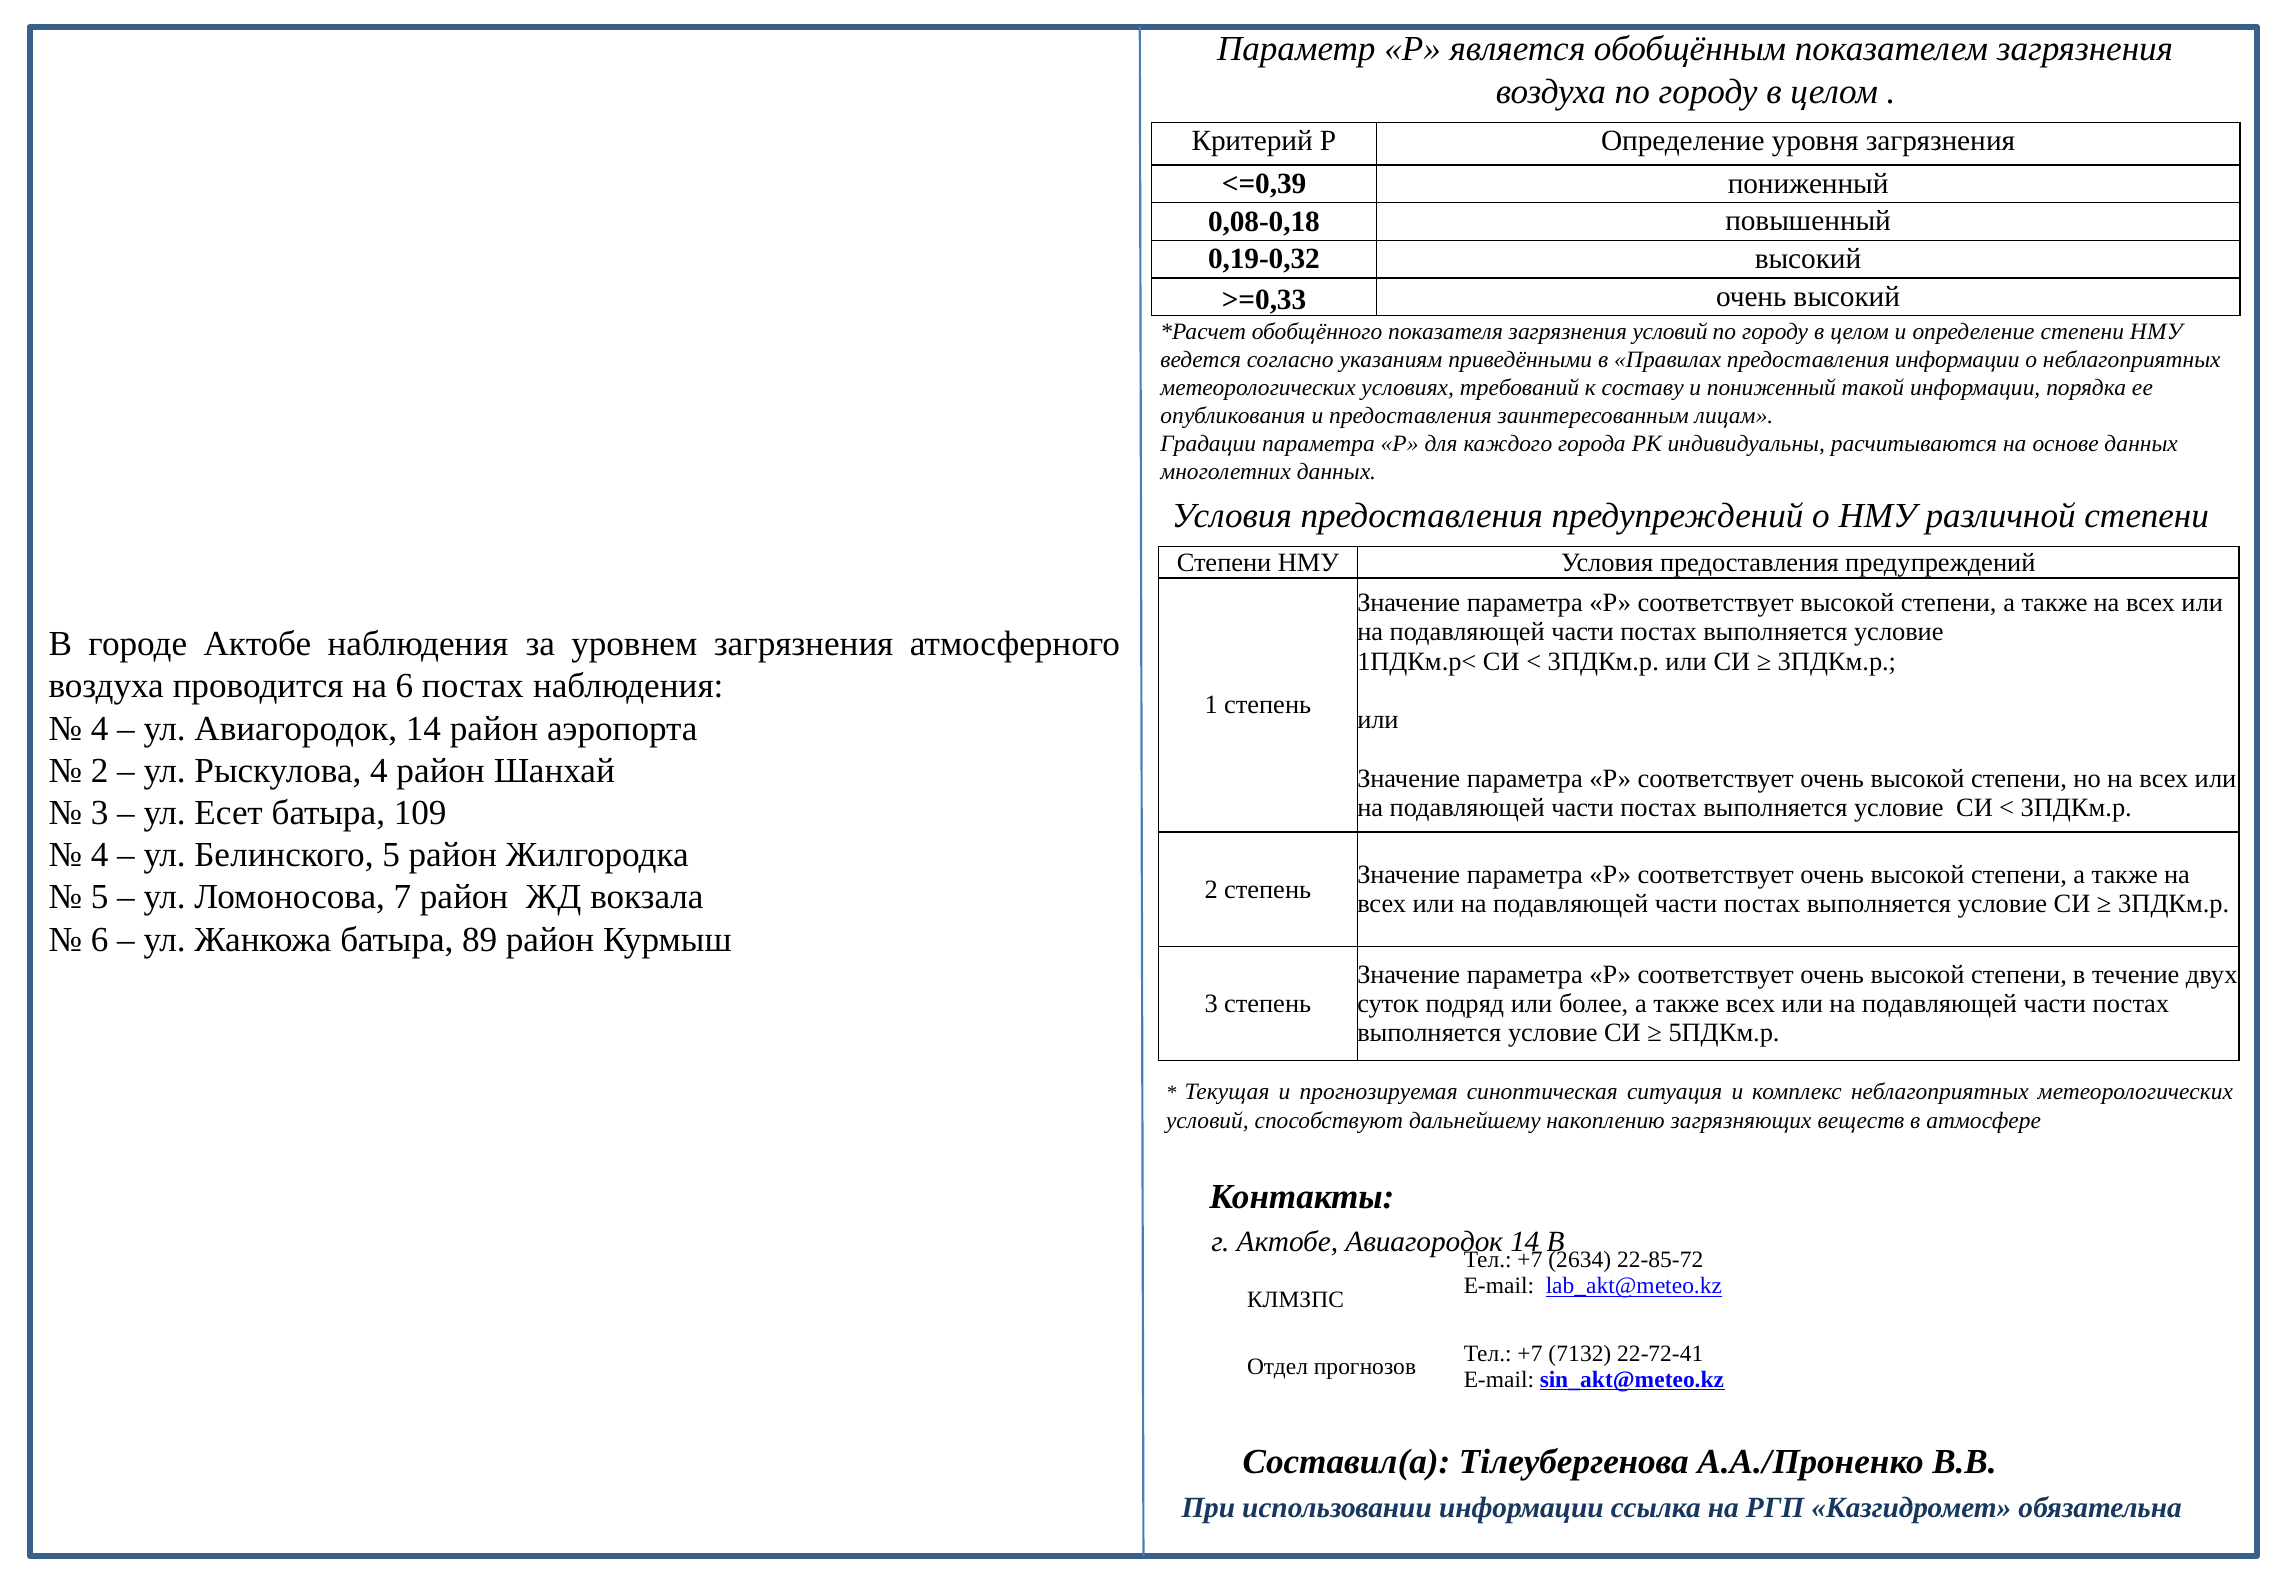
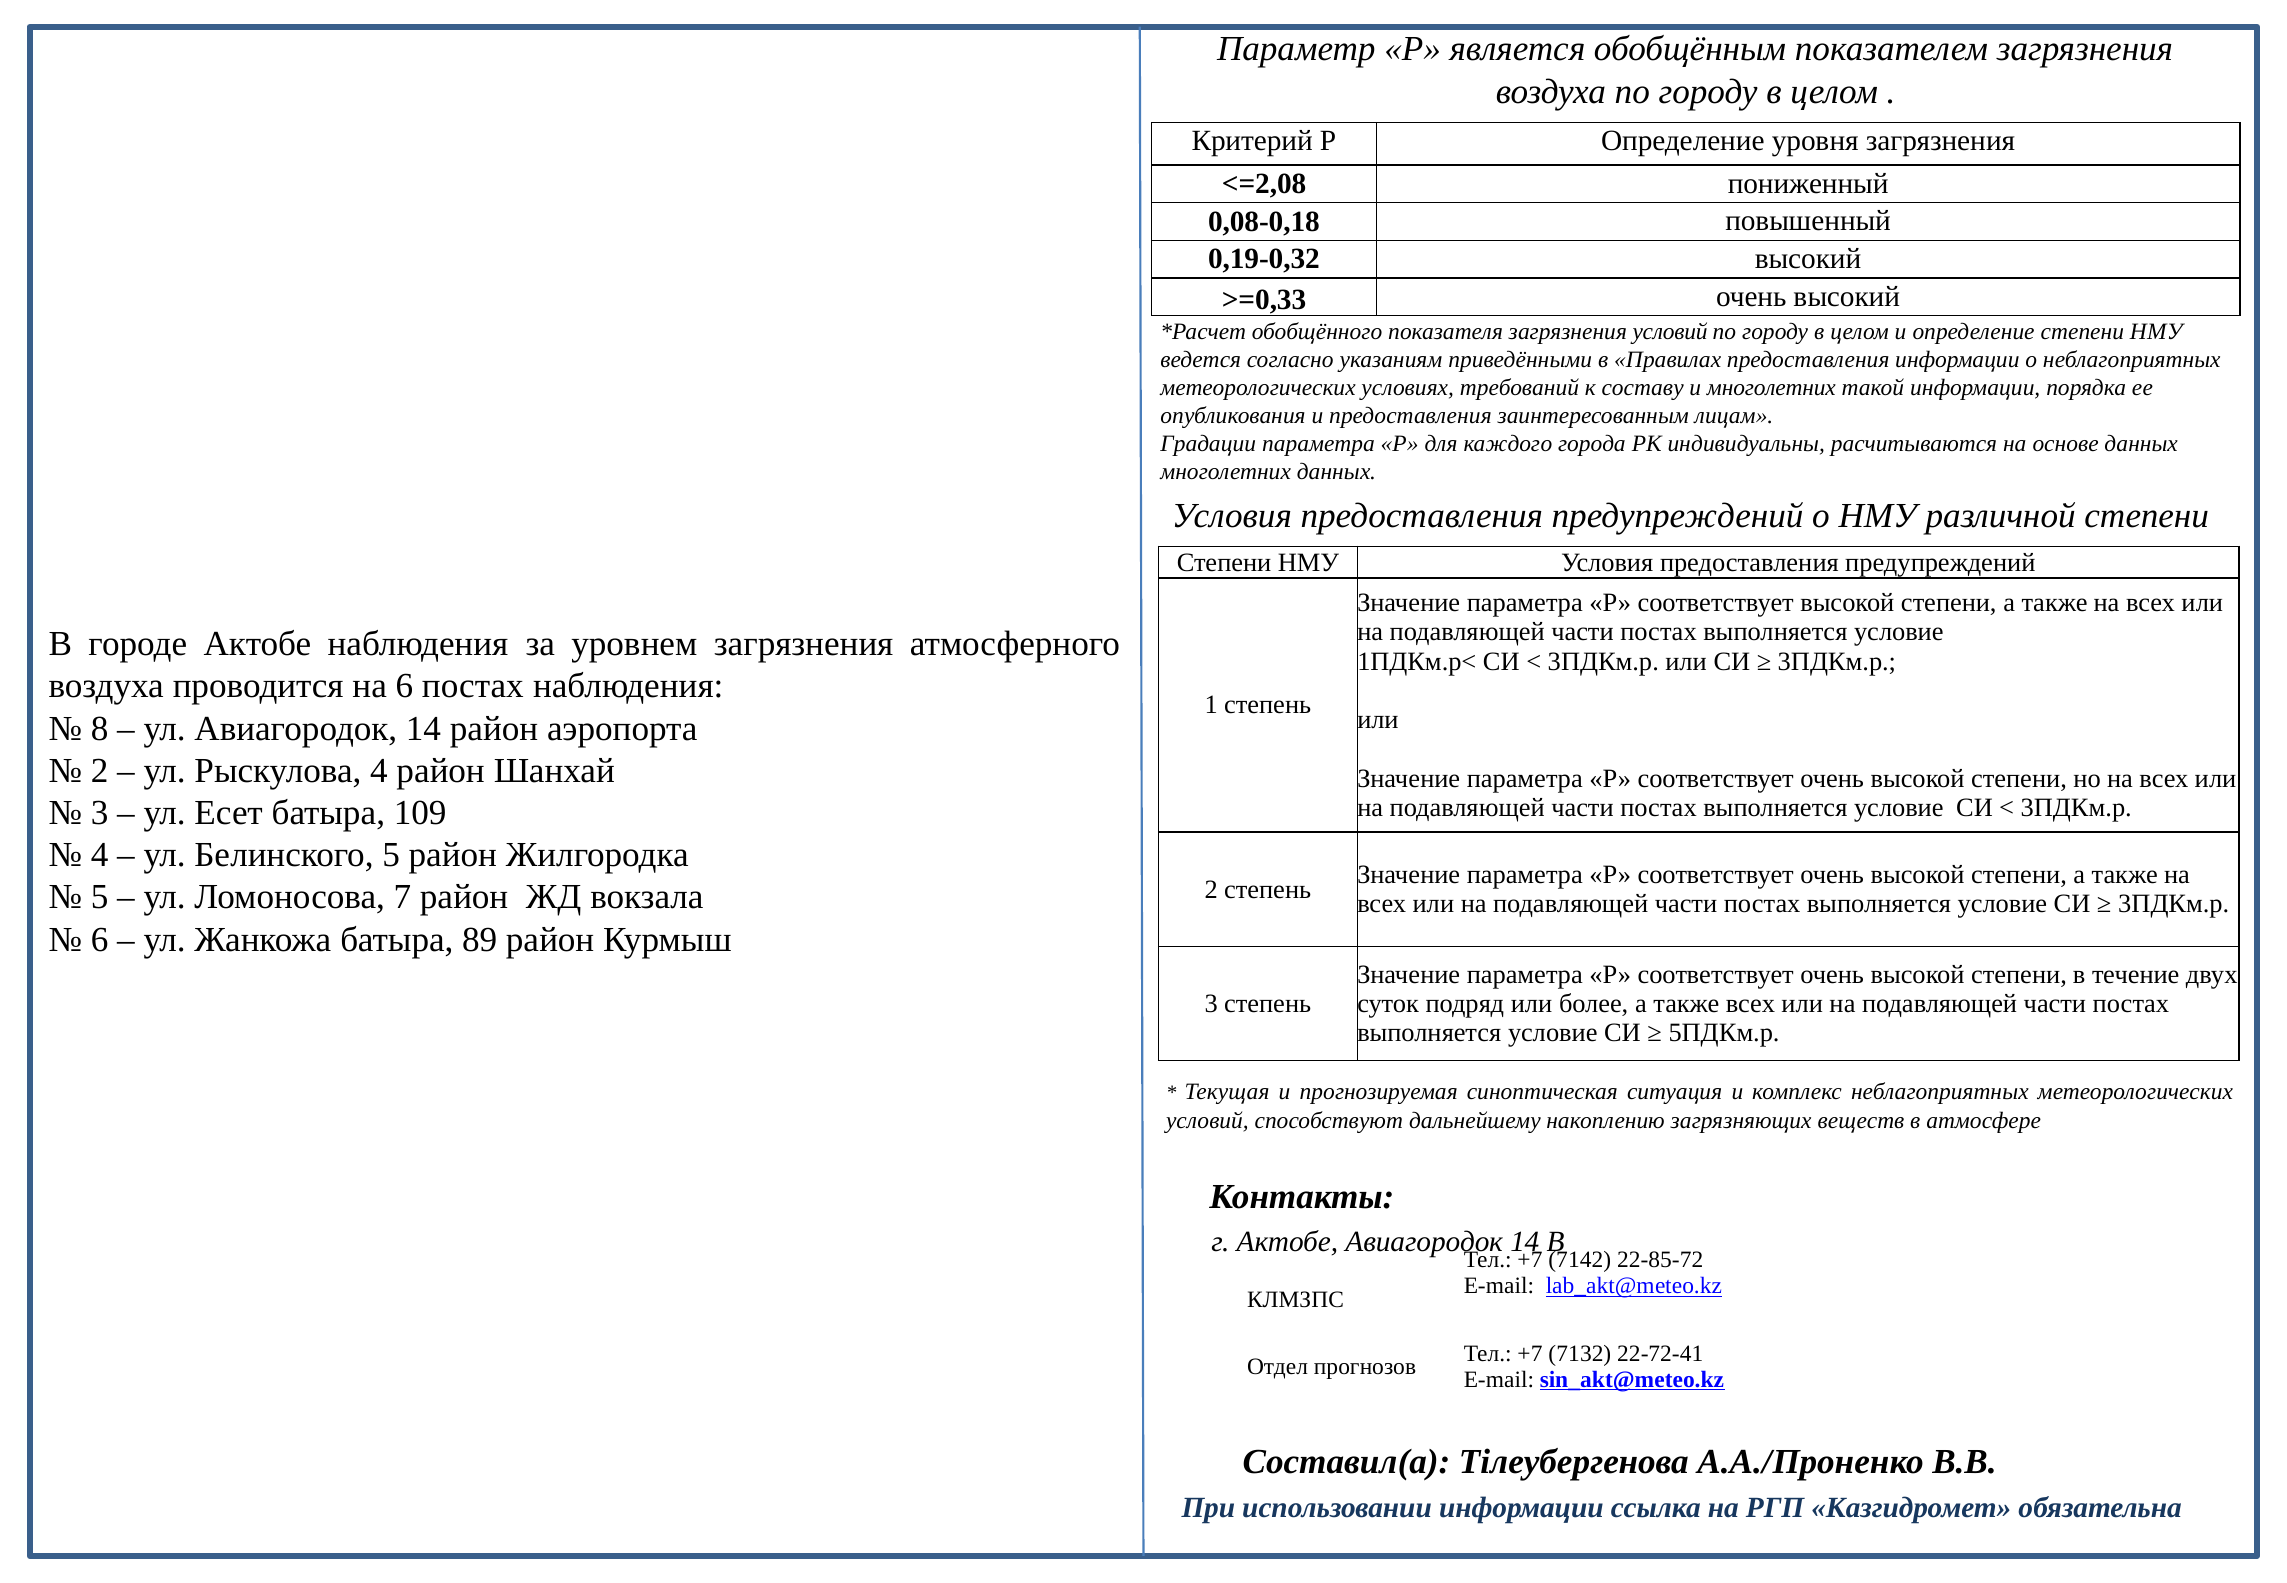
<=0,39: <=0,39 -> <=2,08
и пониженный: пониженный -> многолетних
4 at (100, 729): 4 -> 8
2634: 2634 -> 7142
